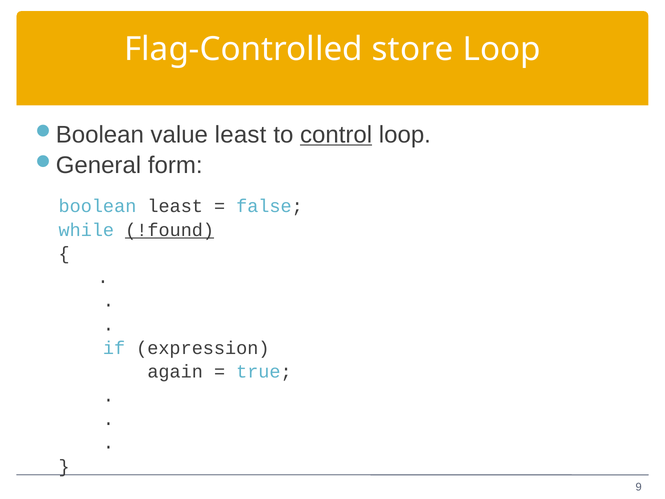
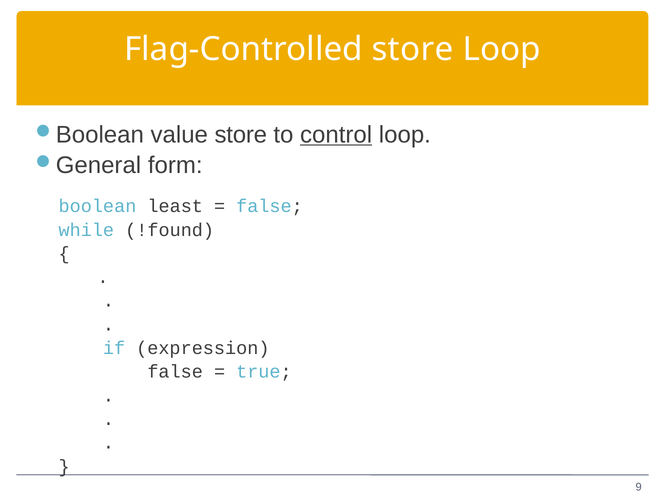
value least: least -> store
!found underline: present -> none
again at (175, 372): again -> false
